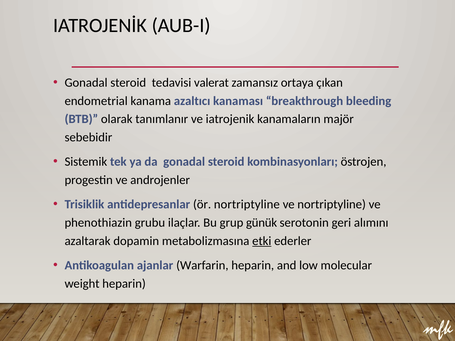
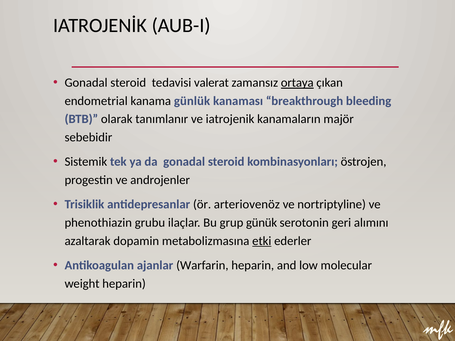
ortaya underline: none -> present
azaltıcı: azaltıcı -> günlük
ör nortriptyline: nortriptyline -> arteriovenöz
